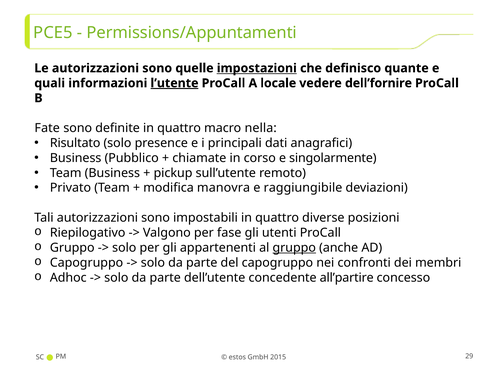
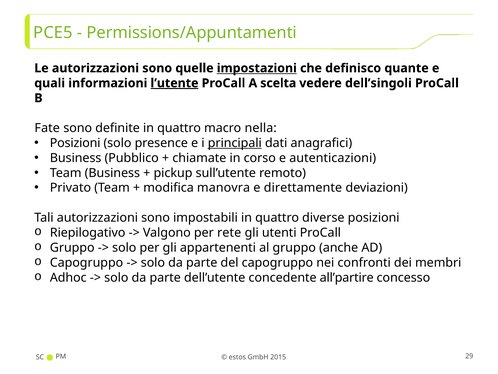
locale: locale -> scelta
dell’fornire: dell’fornire -> dell’singoli
Risultato at (75, 143): Risultato -> Posizioni
principali underline: none -> present
singolarmente: singolarmente -> autenticazioni
raggiungibile: raggiungibile -> direttamente
fase: fase -> rete
gruppo at (294, 247) underline: present -> none
